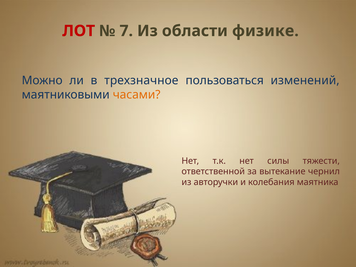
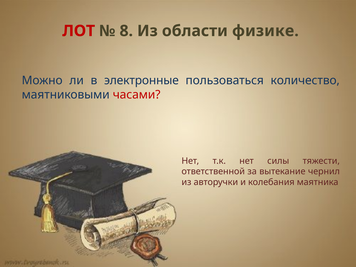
7: 7 -> 8
трехзначное: трехзначное -> электронные
изменений: изменений -> количество
часами colour: orange -> red
